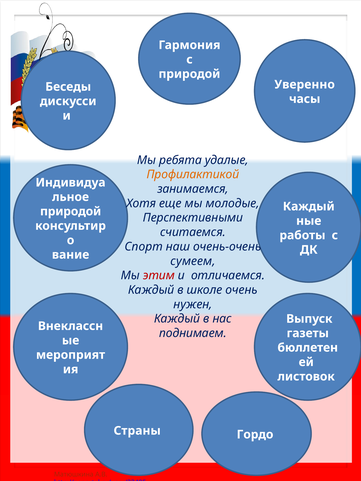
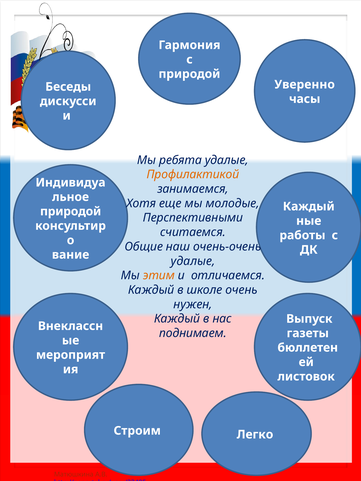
Спорт: Спорт -> Общие
сумеем at (193, 261): сумеем -> удалые
этим colour: red -> orange
Страны: Страны -> Строим
Гордо: Гордо -> Легко
